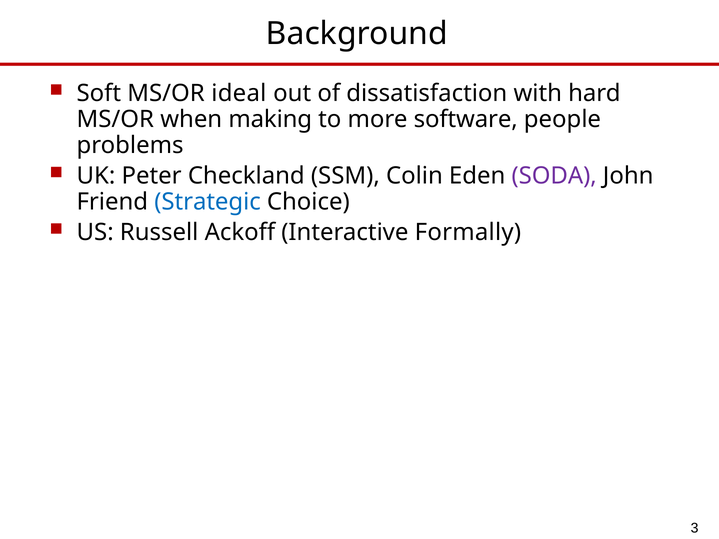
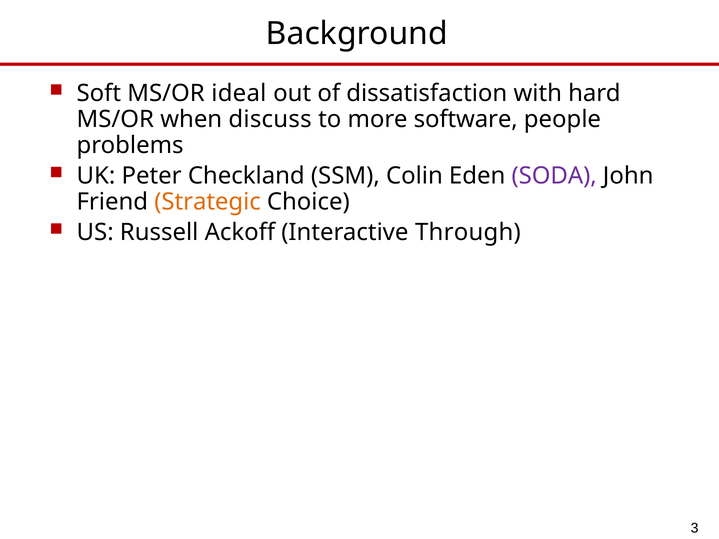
making: making -> discuss
Strategic colour: blue -> orange
Formally: Formally -> Through
